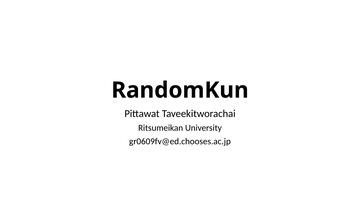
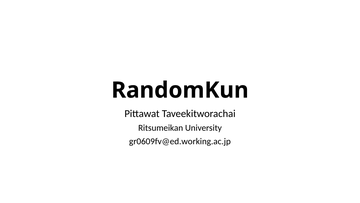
gr0609fv@ed.chooses.ac.jp: gr0609fv@ed.chooses.ac.jp -> gr0609fv@ed.working.ac.jp
